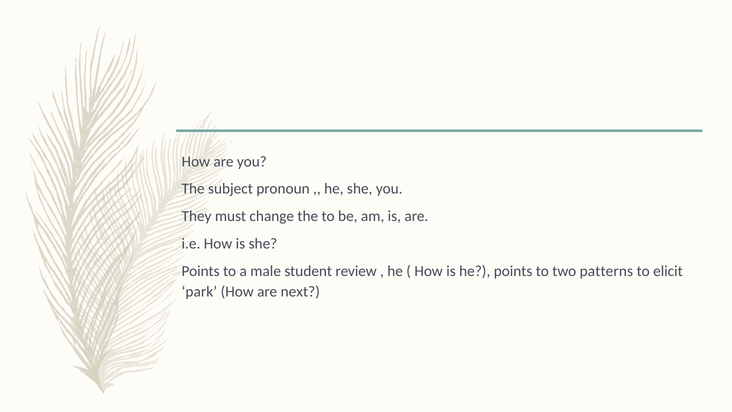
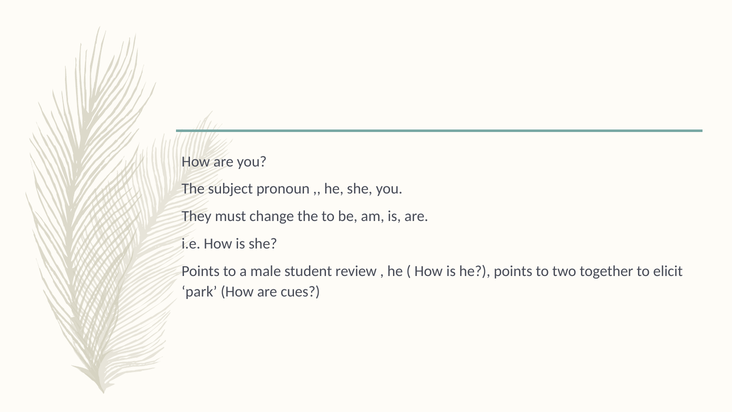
patterns: patterns -> together
next: next -> cues
